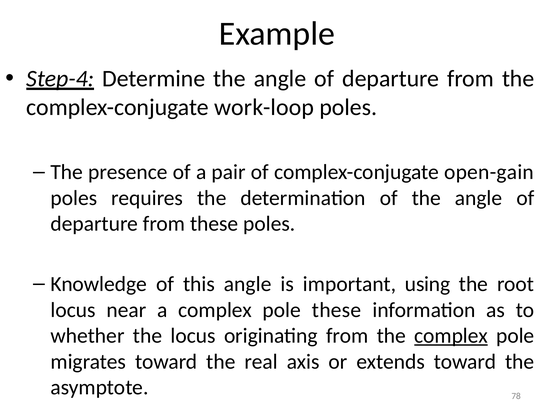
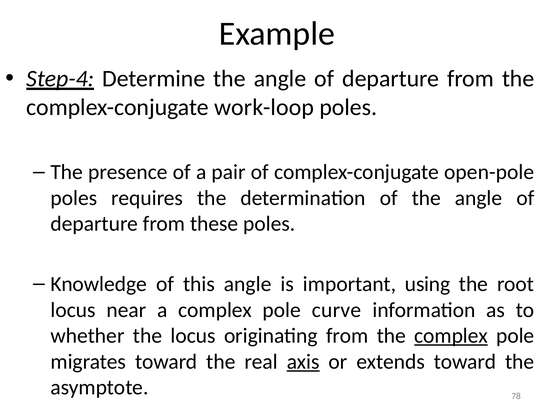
open-gain: open-gain -> open-pole
pole these: these -> curve
axis underline: none -> present
